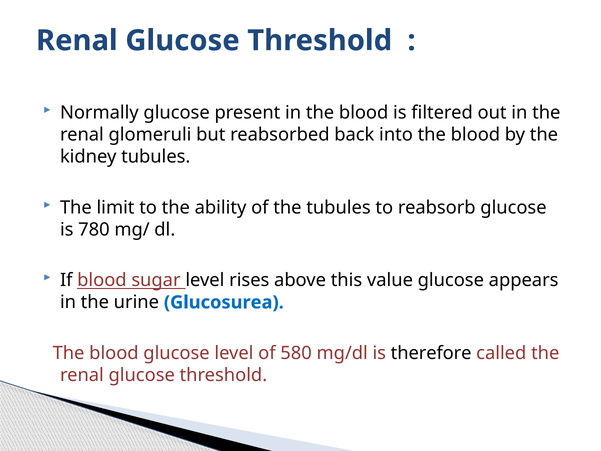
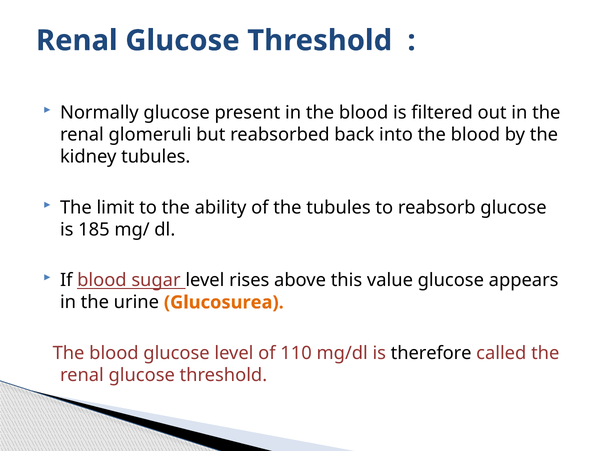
780: 780 -> 185
Glucosurea colour: blue -> orange
580: 580 -> 110
